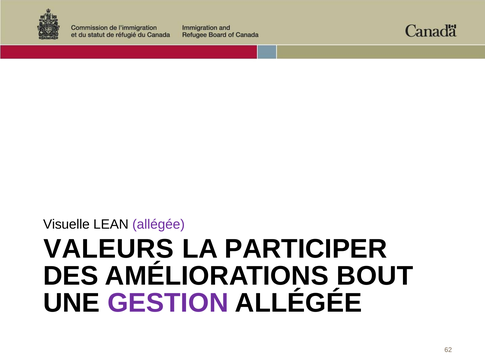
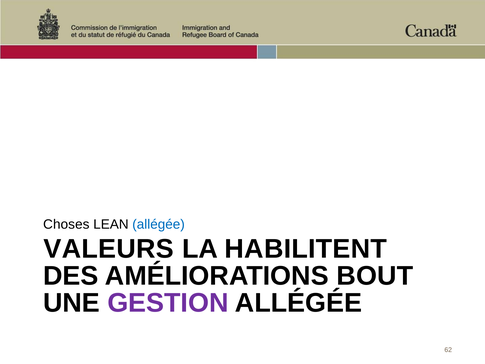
Visuelle: Visuelle -> Choses
allégée at (159, 224) colour: purple -> blue
PARTICIPER: PARTICIPER -> HABILITENT
